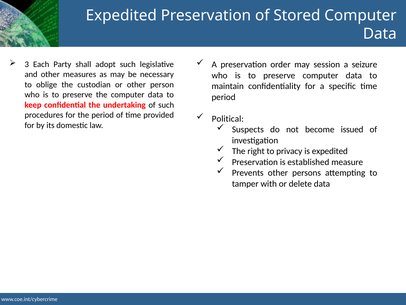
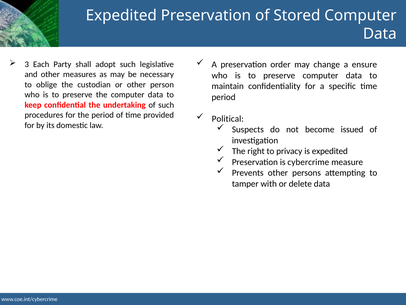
session: session -> change
seizure: seizure -> ensure
established: established -> cybercrime
